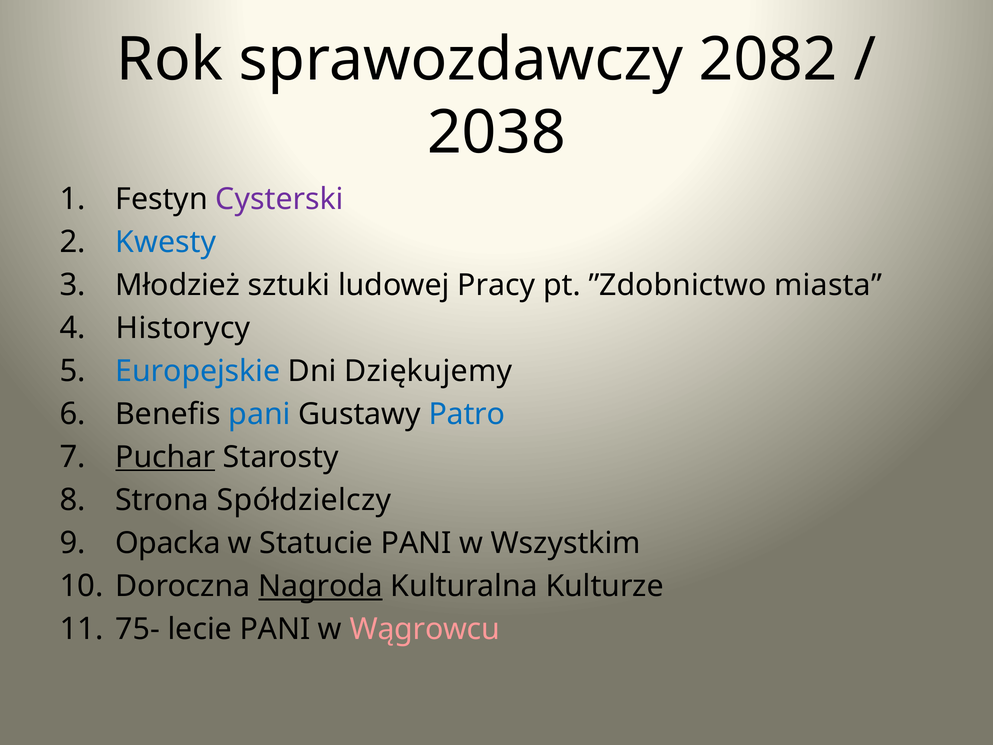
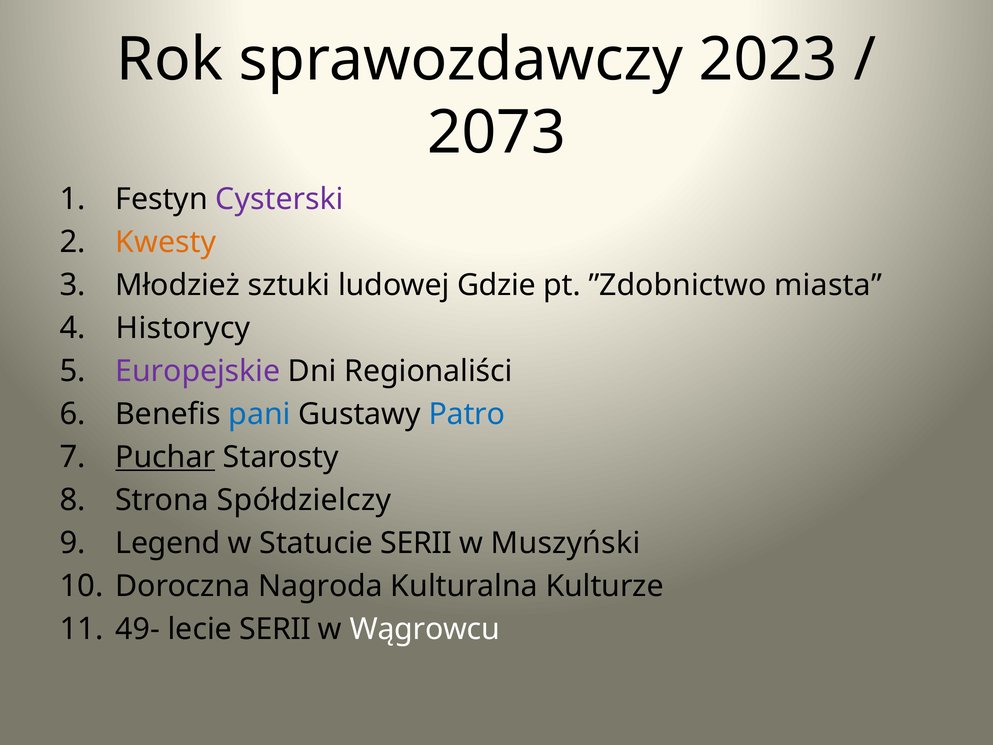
2082: 2082 -> 2023
2038: 2038 -> 2073
Kwesty colour: blue -> orange
Pracy: Pracy -> Gdzie
Europejskie colour: blue -> purple
Dziękujemy: Dziękujemy -> Regionaliści
Opacka: Opacka -> Legend
Statucie PANI: PANI -> SERII
Wszystkim: Wszystkim -> Muszyński
Nagroda underline: present -> none
75-: 75- -> 49-
lecie PANI: PANI -> SERII
Wągrowcu colour: pink -> white
